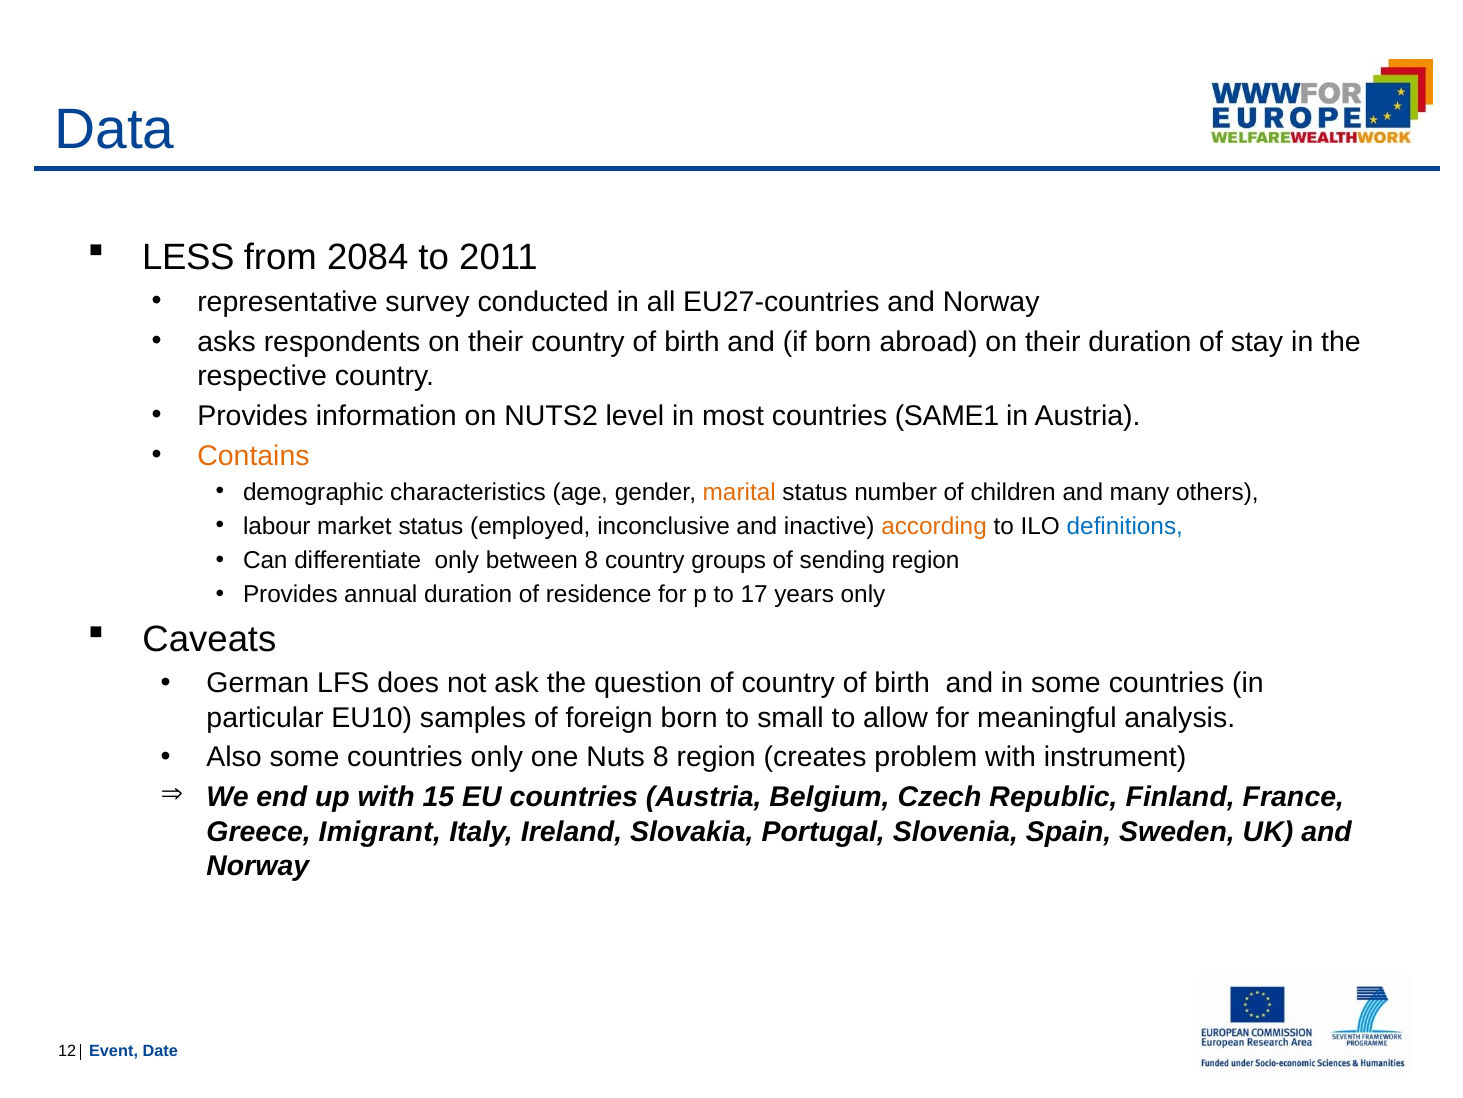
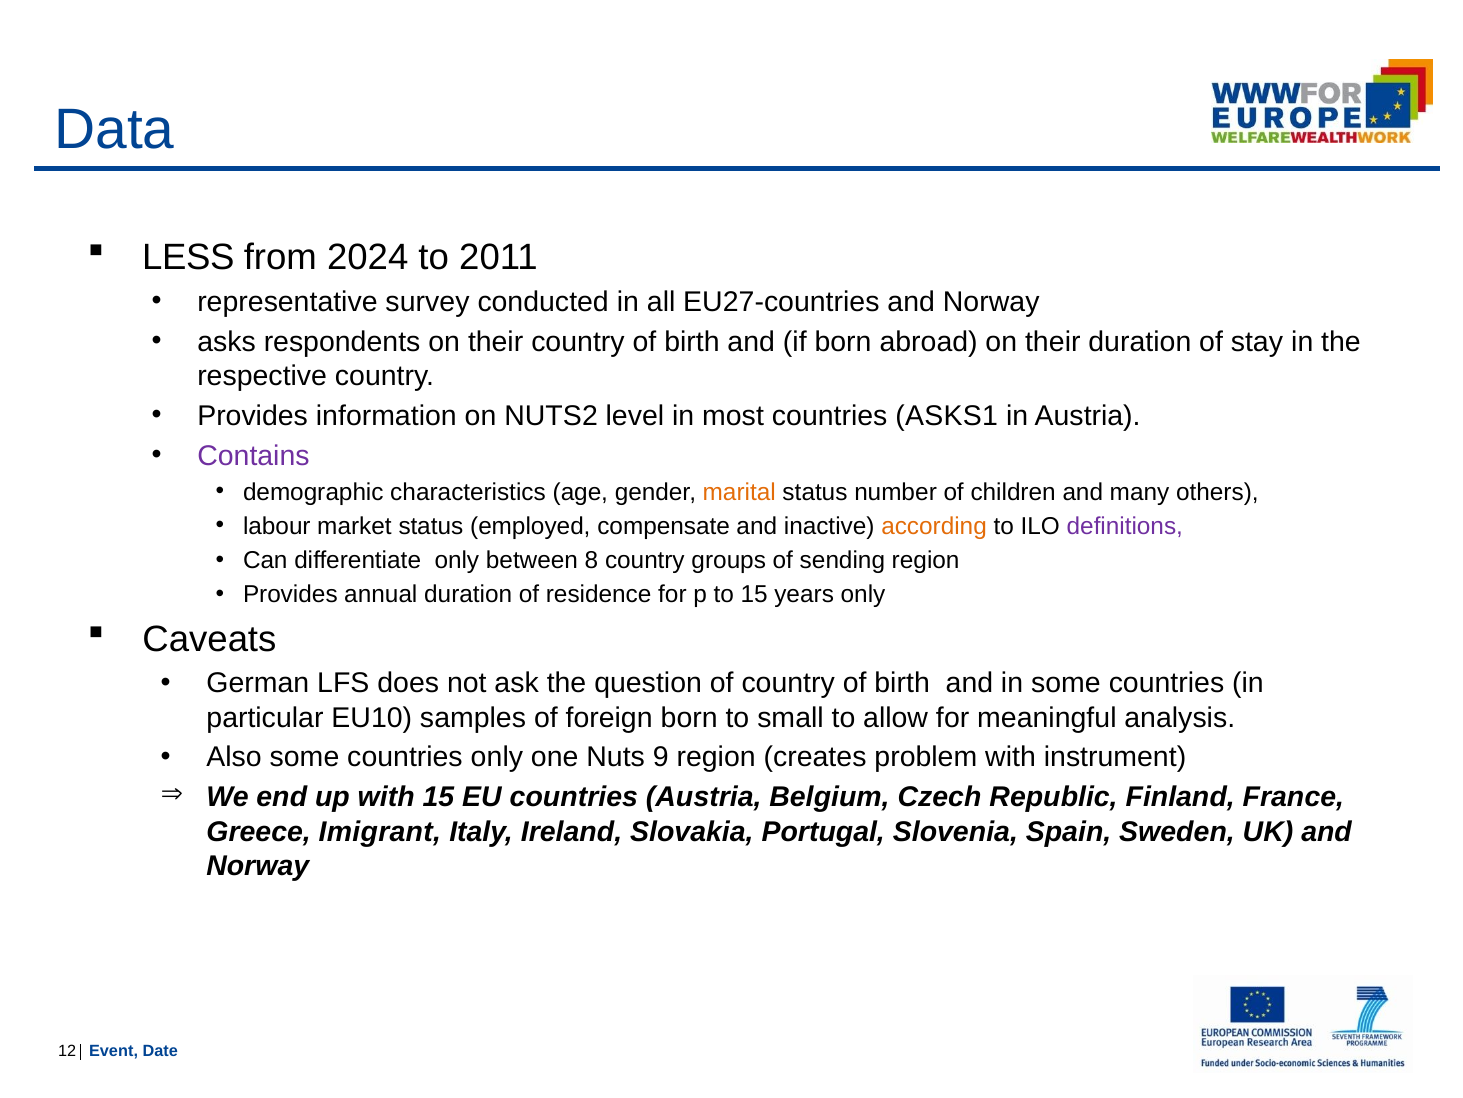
2084: 2084 -> 2024
SAME1: SAME1 -> ASKS1
Contains colour: orange -> purple
inconclusive: inconclusive -> compensate
definitions colour: blue -> purple
to 17: 17 -> 15
Nuts 8: 8 -> 9
